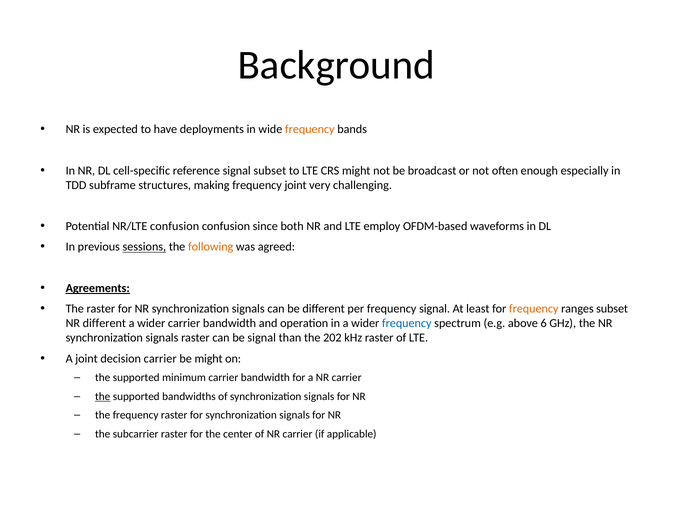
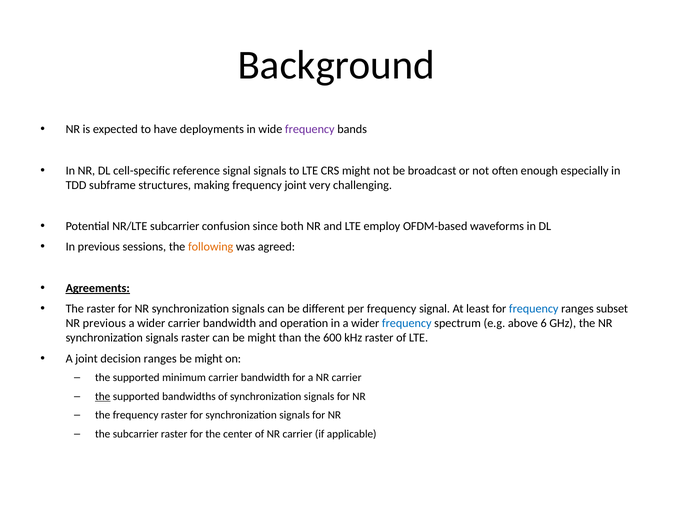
frequency at (310, 129) colour: orange -> purple
signal subset: subset -> signals
NR/LTE confusion: confusion -> subcarrier
sessions underline: present -> none
frequency at (534, 309) colour: orange -> blue
NR different: different -> previous
can be signal: signal -> might
202: 202 -> 600
decision carrier: carrier -> ranges
